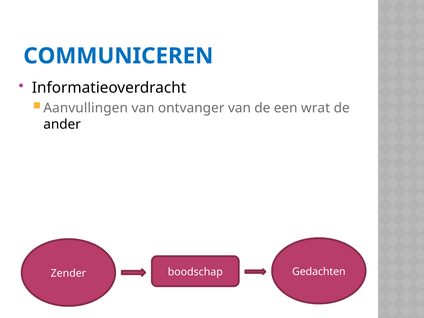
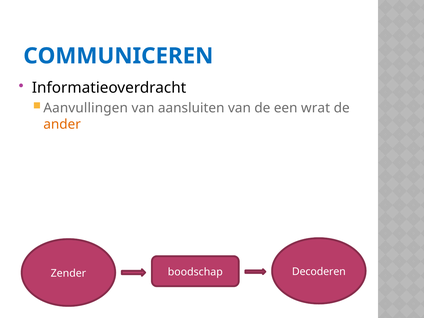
ontvanger: ontvanger -> aansluiten
ander colour: black -> orange
Gedachten: Gedachten -> Decoderen
